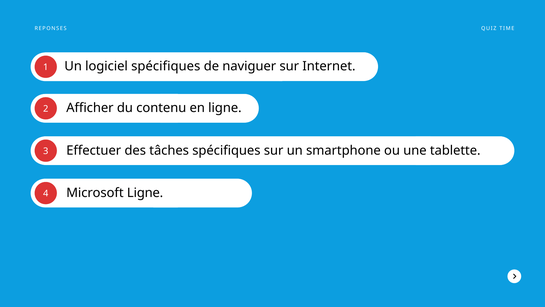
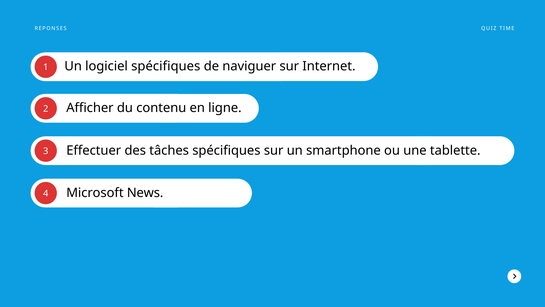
Microsoft Ligne: Ligne -> News
